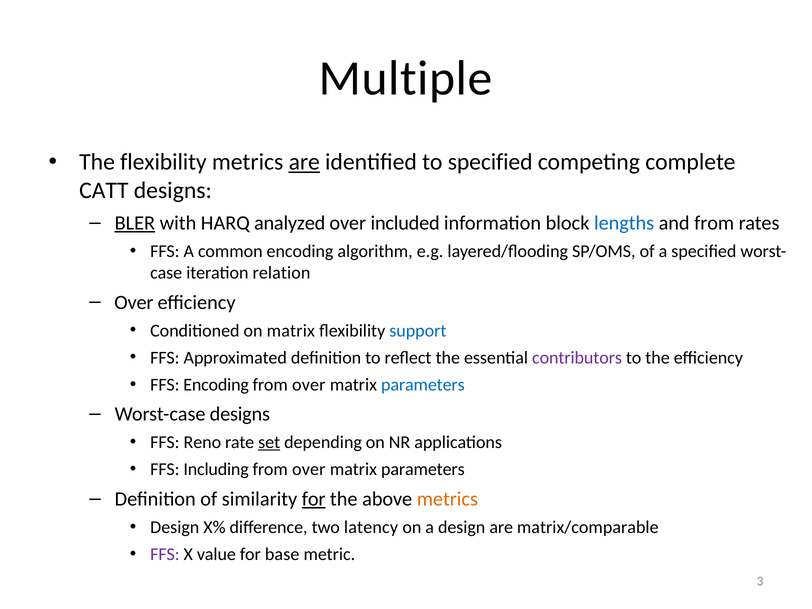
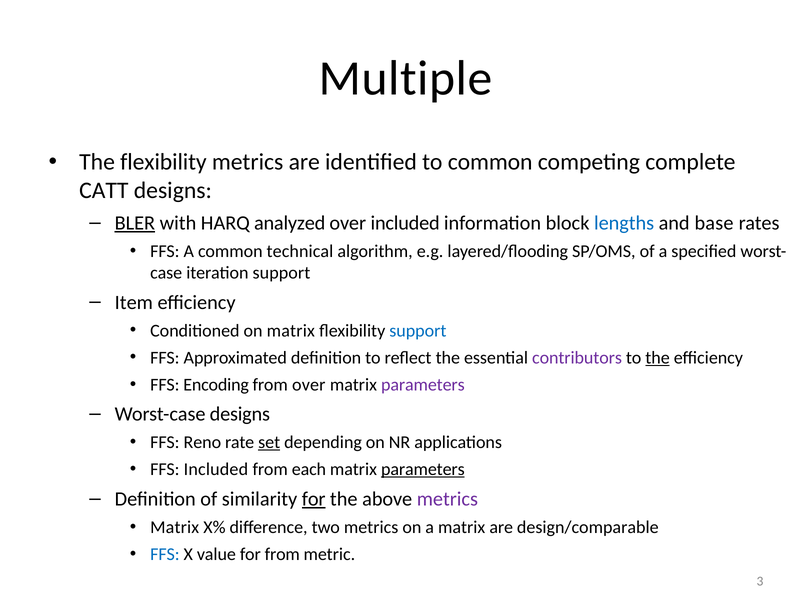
are at (304, 162) underline: present -> none
to specified: specified -> common
and from: from -> base
common encoding: encoding -> technical
iteration relation: relation -> support
Over at (134, 302): Over -> Item
the at (658, 358) underline: none -> present
parameters at (423, 385) colour: blue -> purple
FFS Including: Including -> Included
over at (309, 469): over -> each
parameters at (423, 469) underline: none -> present
metrics at (447, 499) colour: orange -> purple
Design at (175, 527): Design -> Matrix
two latency: latency -> metrics
a design: design -> matrix
matrix/comparable: matrix/comparable -> design/comparable
FFS at (165, 554) colour: purple -> blue
for base: base -> from
